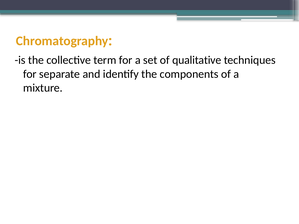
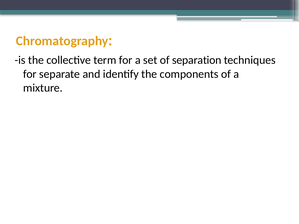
qualitative: qualitative -> separation
